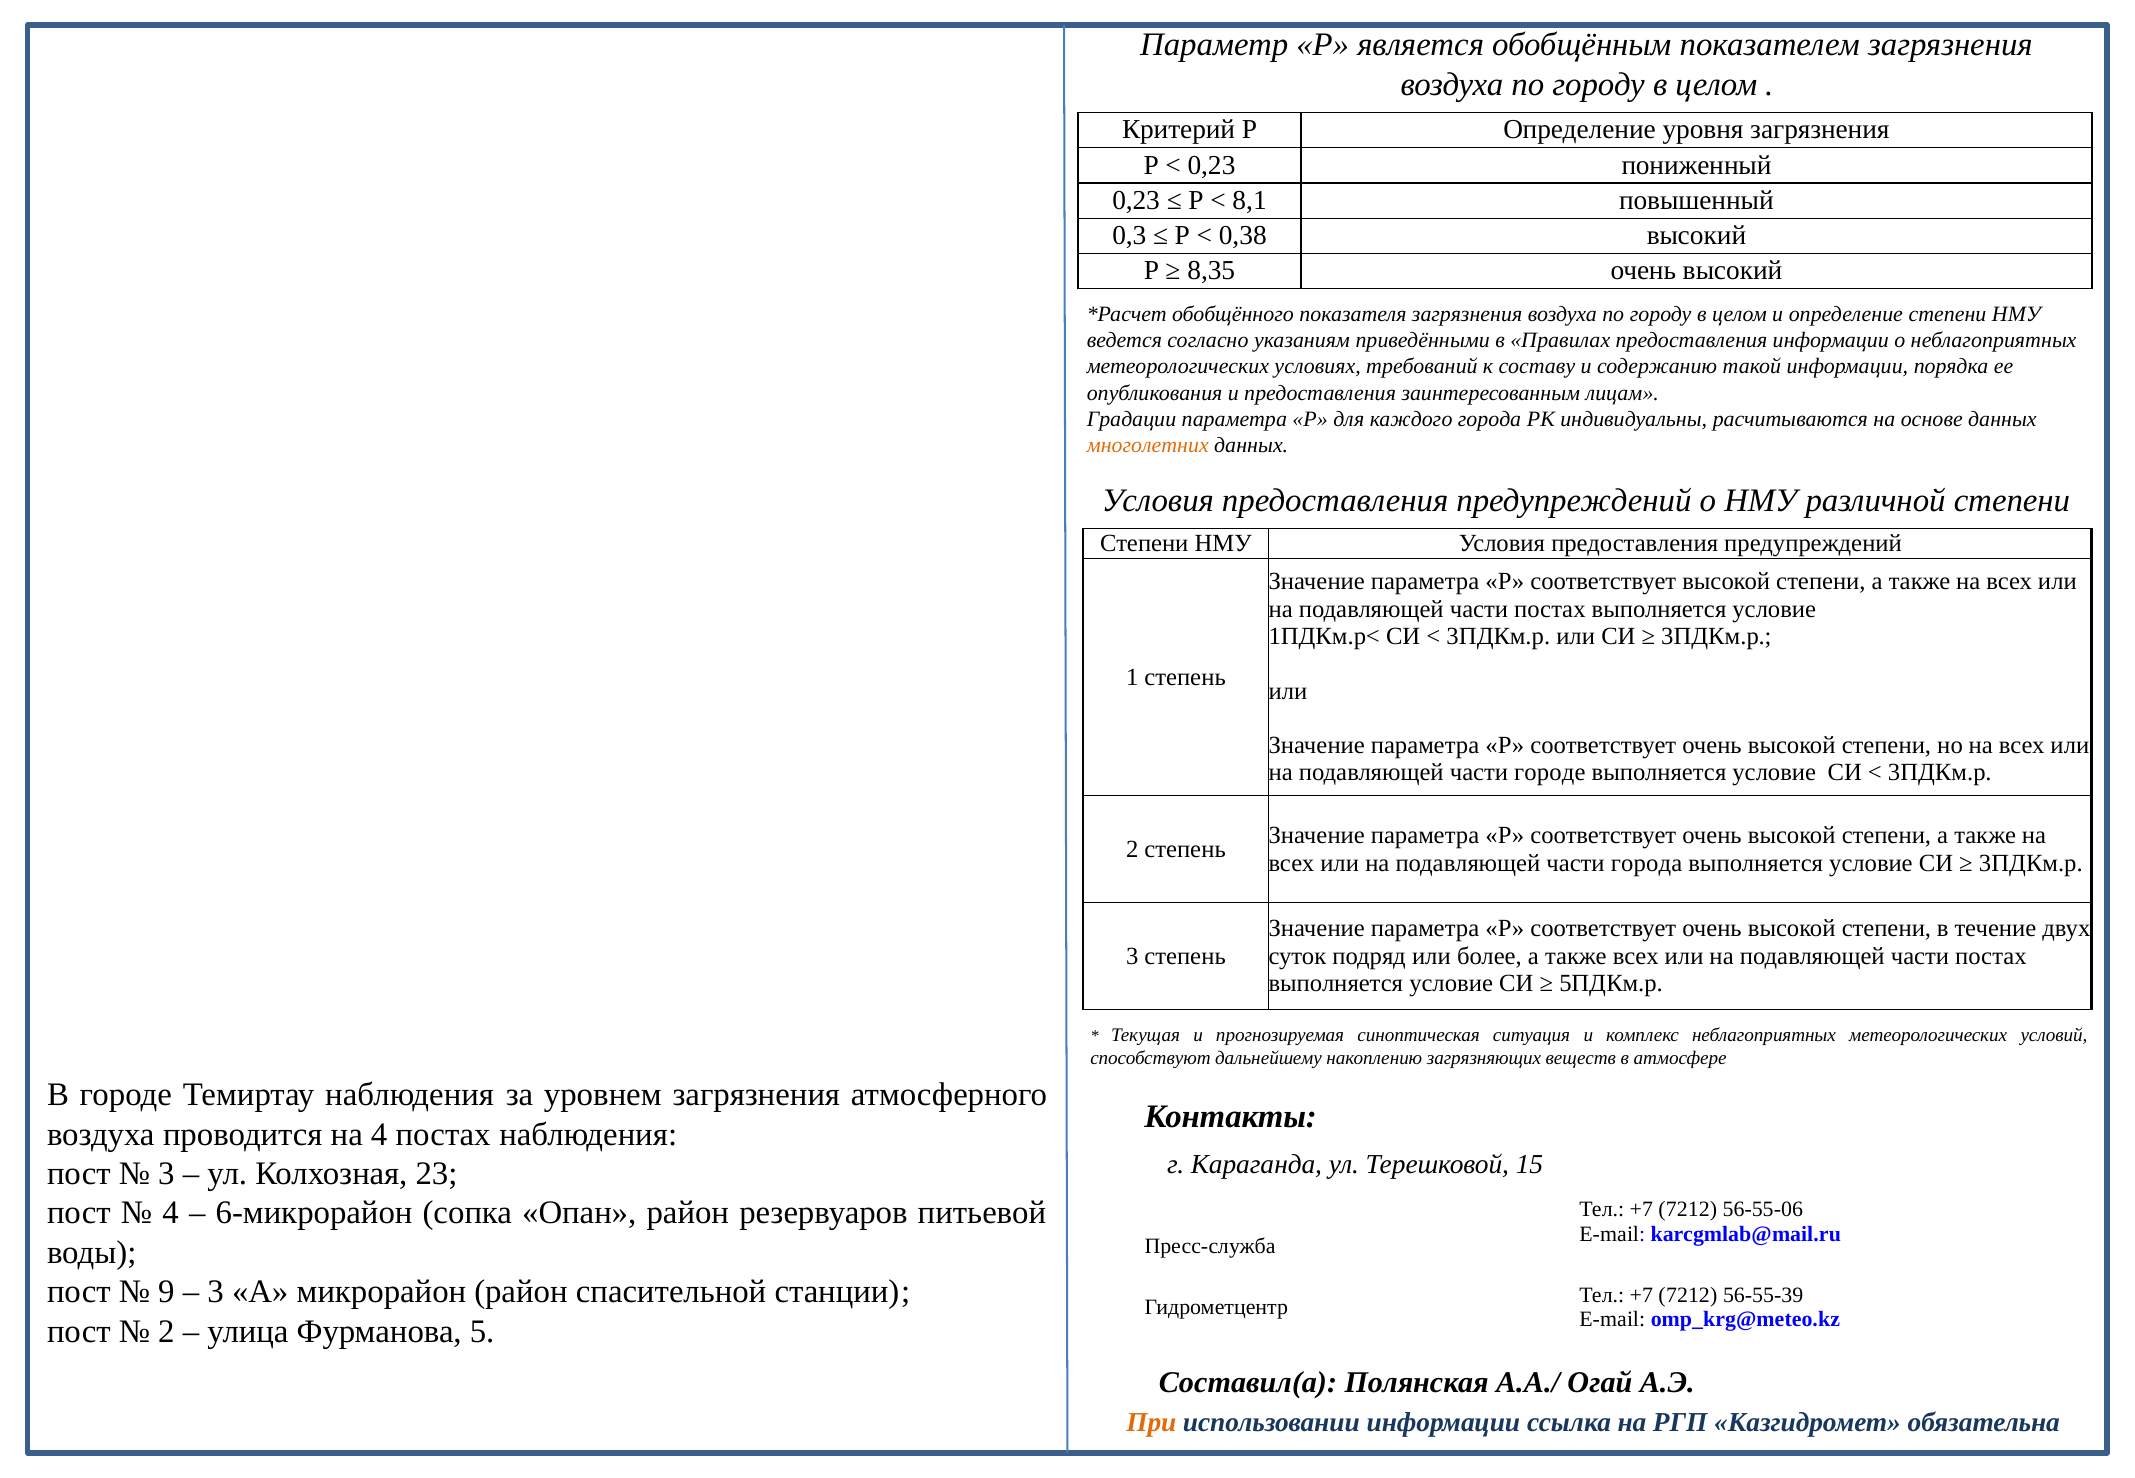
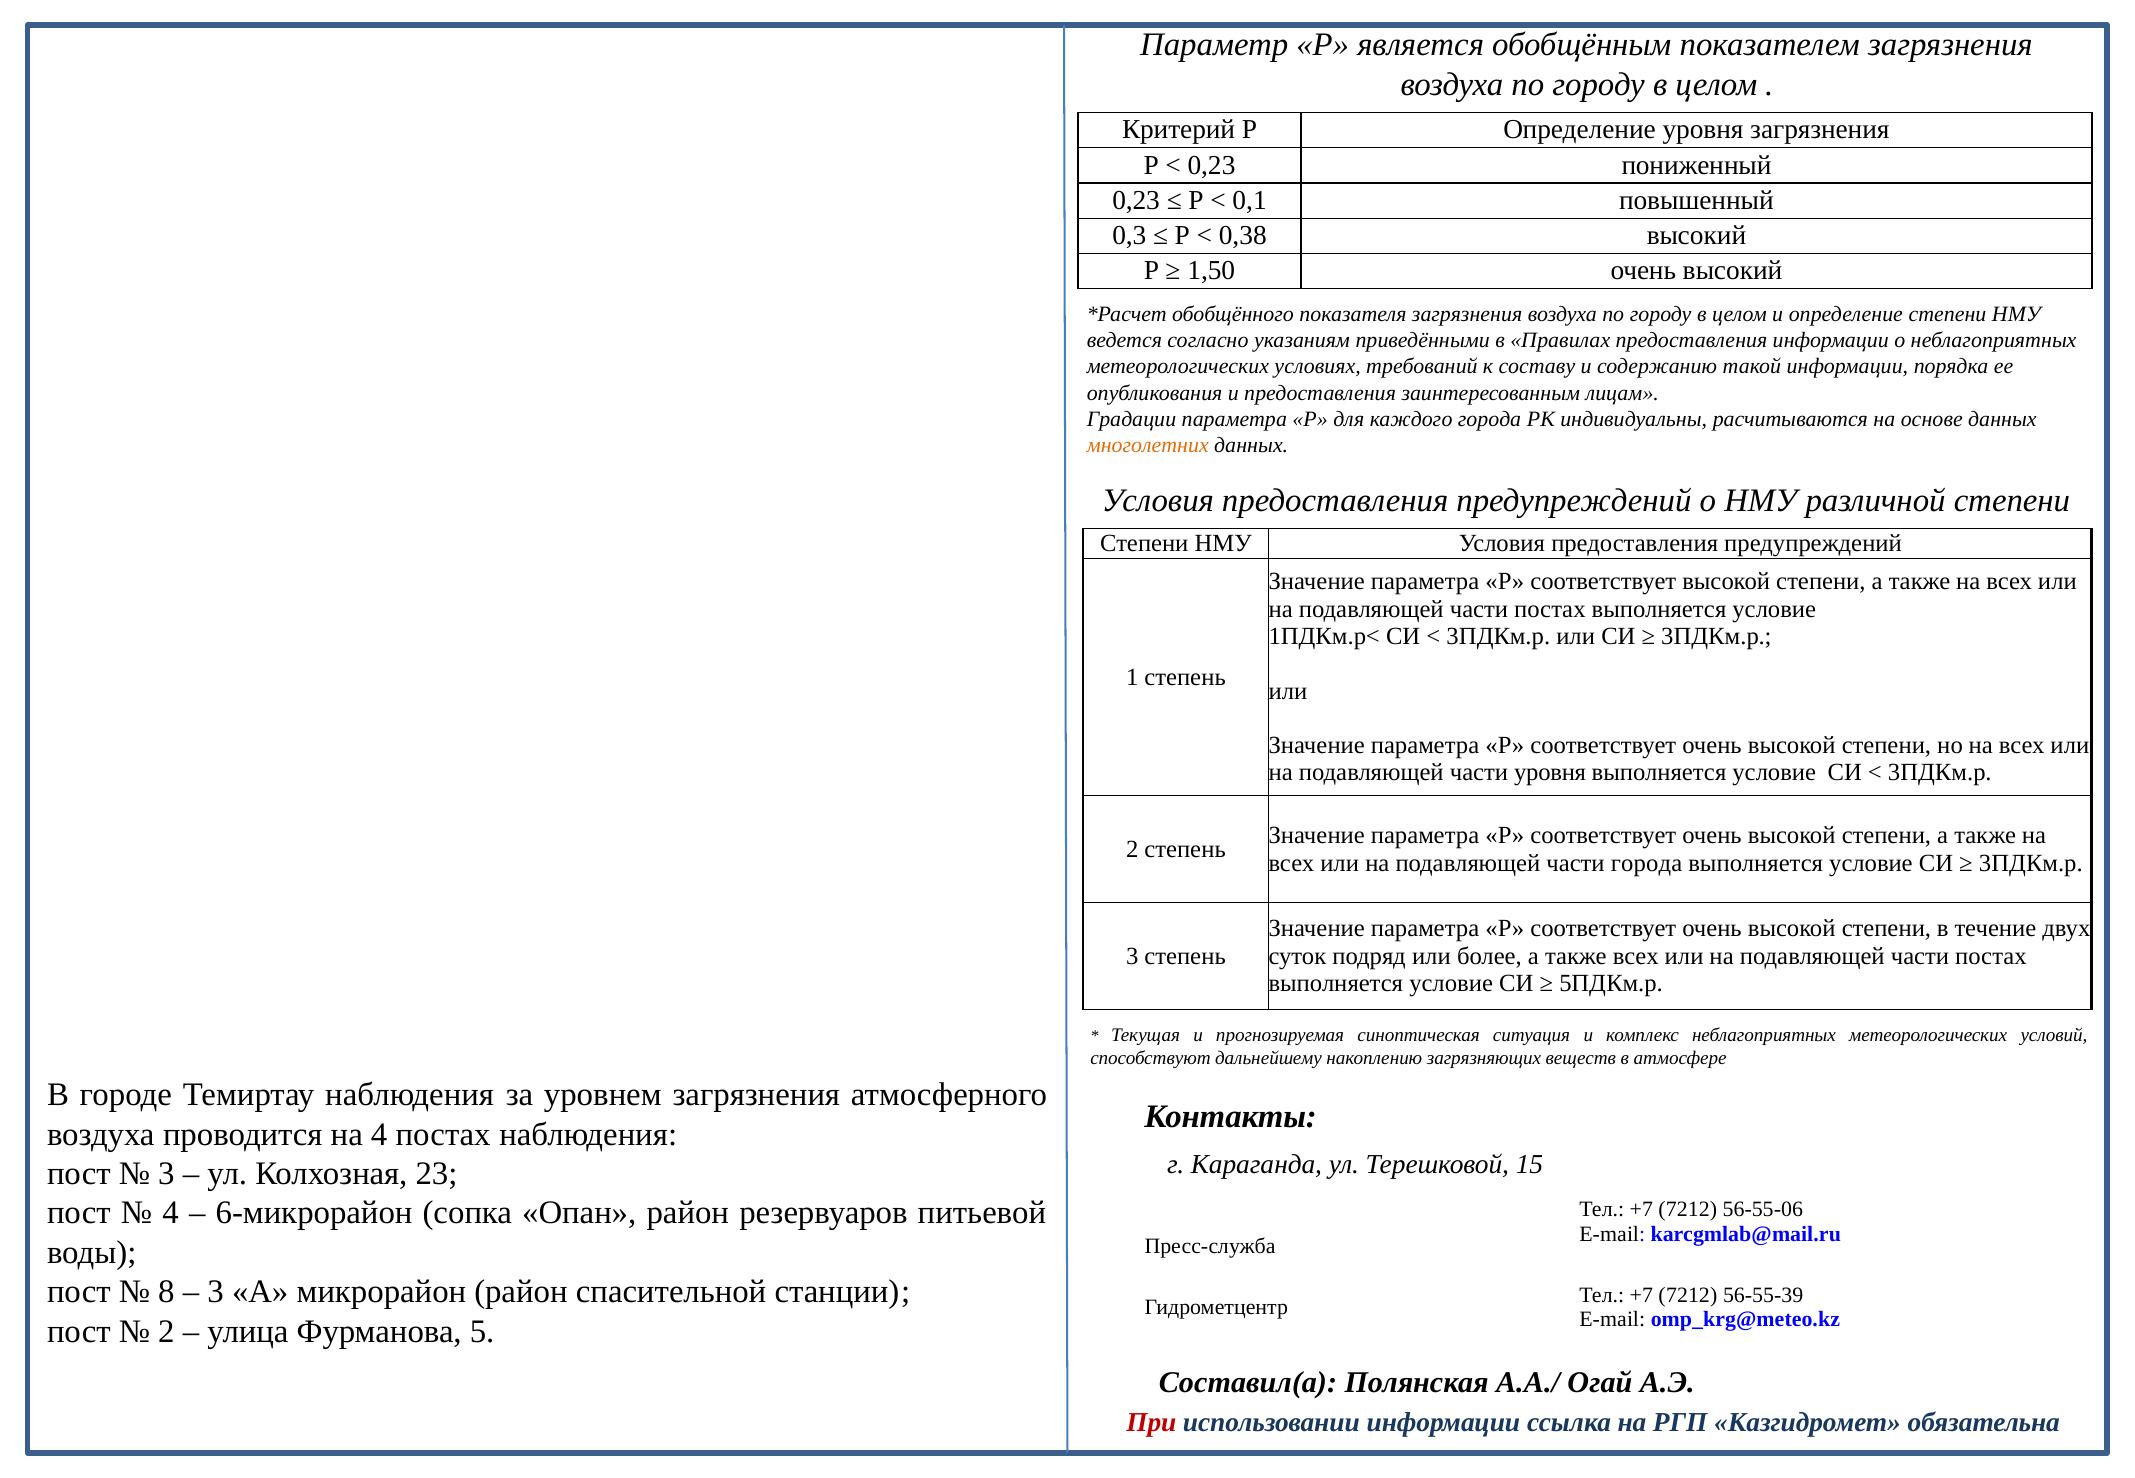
8,1: 8,1 -> 0,1
8,35: 8,35 -> 1,50
части городе: городе -> уровня
9: 9 -> 8
При colour: orange -> red
